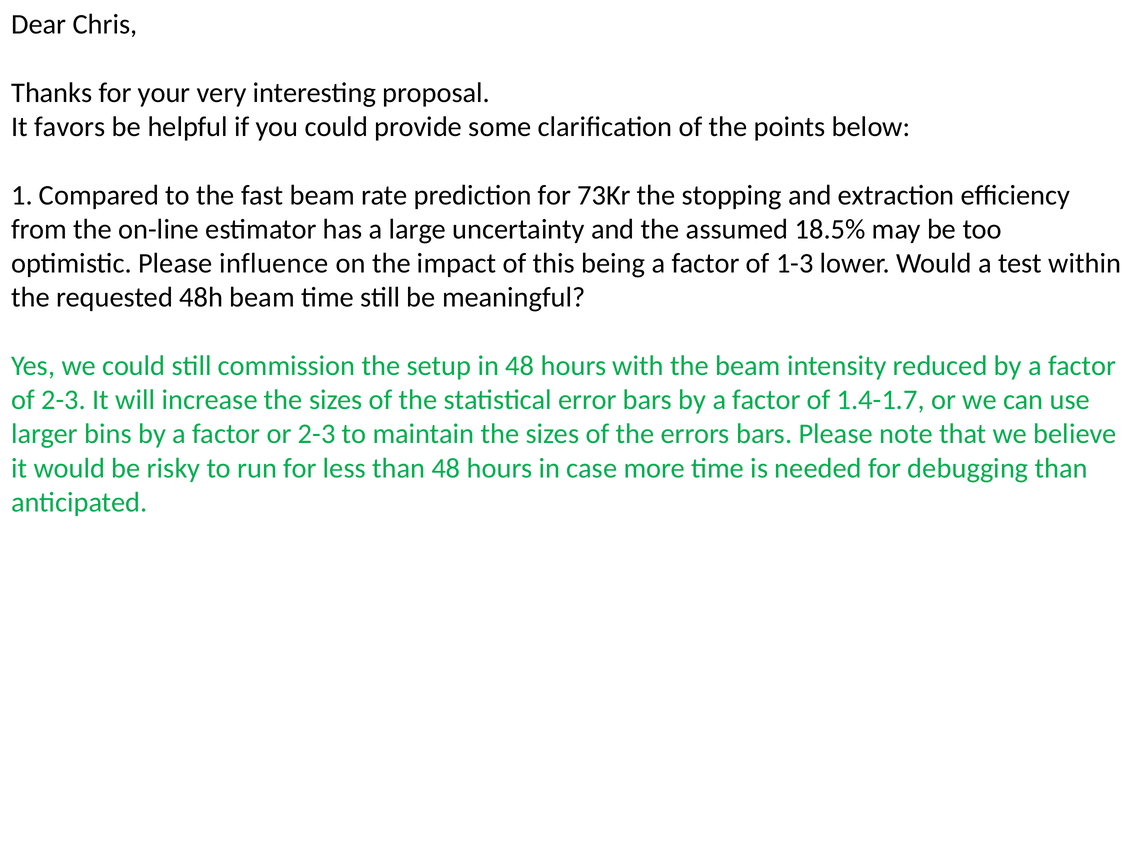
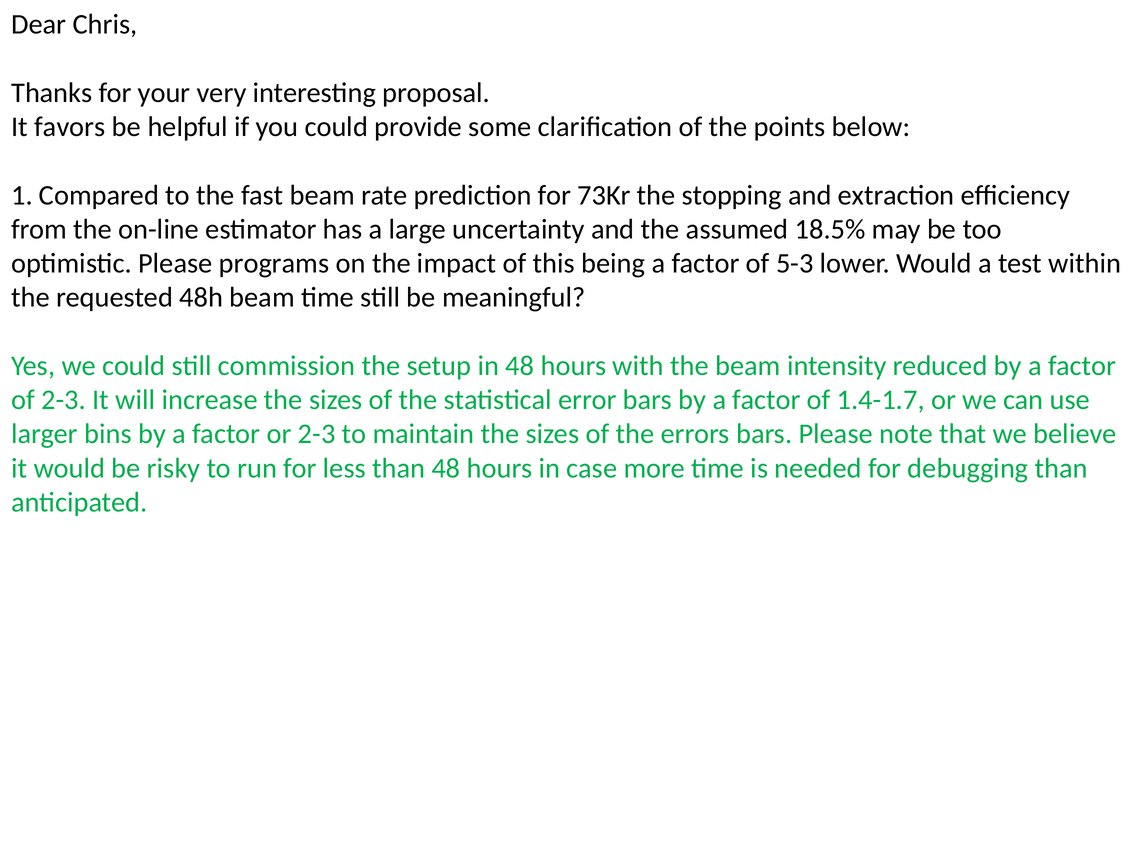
influence: influence -> programs
1-3: 1-3 -> 5-3
